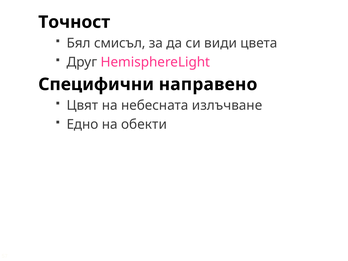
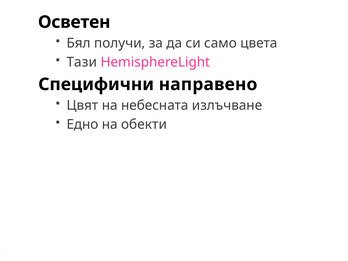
Точност: Точност -> Осветен
смисъл: смисъл -> получи
види: види -> само
Друг: Друг -> Тази
